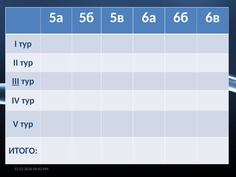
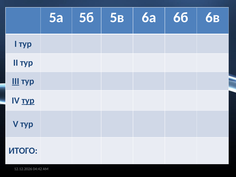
тур at (28, 101) underline: none -> present
